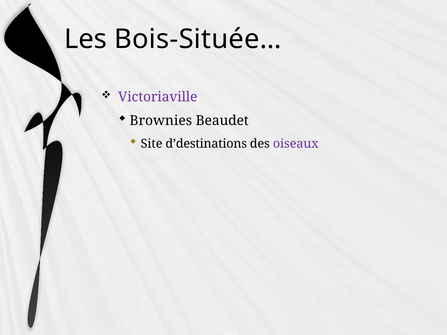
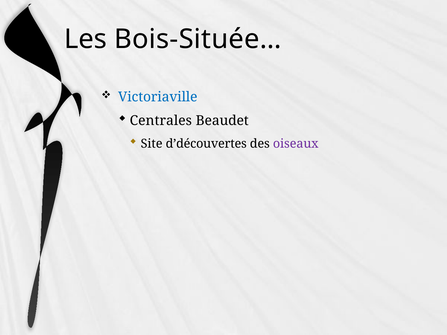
Victoriaville colour: purple -> blue
Brownies: Brownies -> Centrales
d’destinations: d’destinations -> d’découvertes
